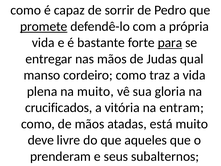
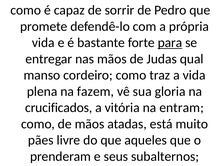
promete underline: present -> none
na muito: muito -> fazem
deve: deve -> pães
